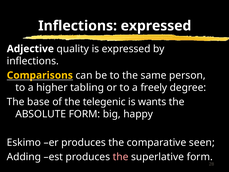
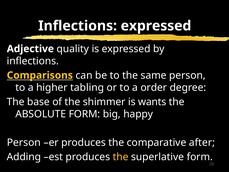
freely: freely -> order
telegenic: telegenic -> shimmer
Eskimo at (24, 142): Eskimo -> Person
seen: seen -> after
the at (121, 157) colour: pink -> yellow
